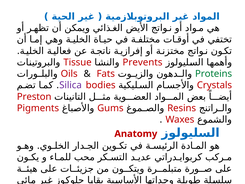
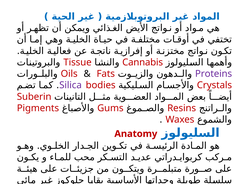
Prevents: Prevents -> Cannabis
Proteins colour: green -> purple
Preston: Preston -> Suberin
